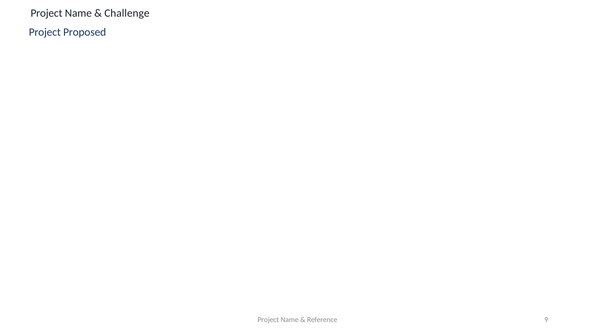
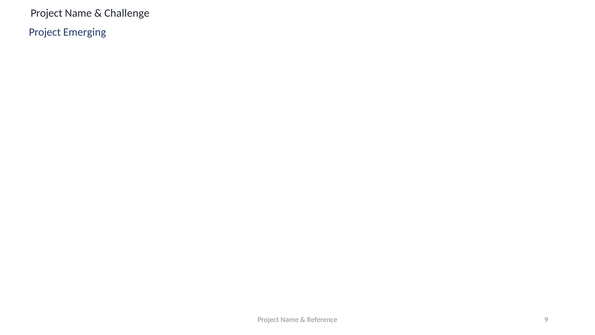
Proposed: Proposed -> Emerging
